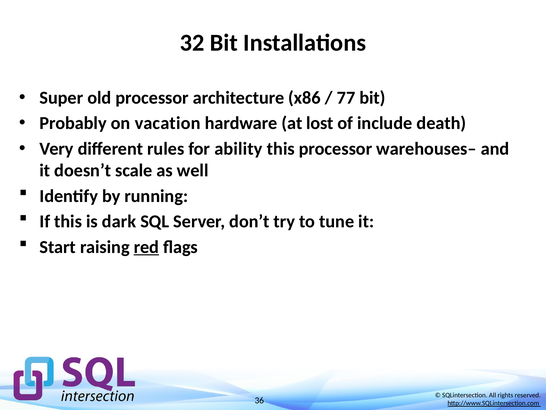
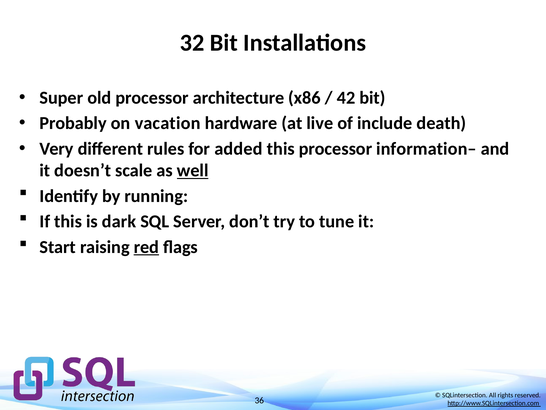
77: 77 -> 42
lost: lost -> live
ability: ability -> added
warehouses–: warehouses– -> information–
well underline: none -> present
